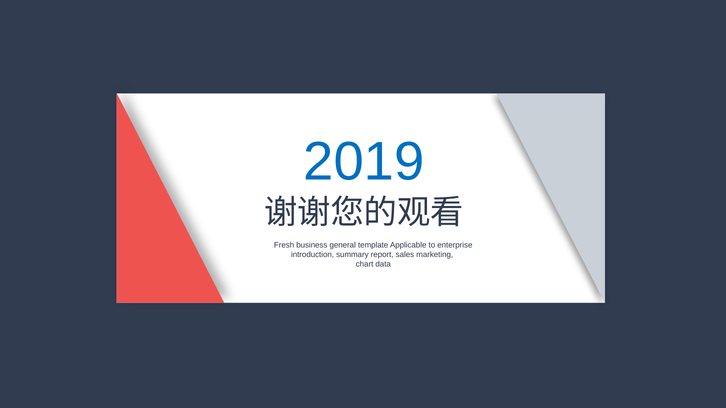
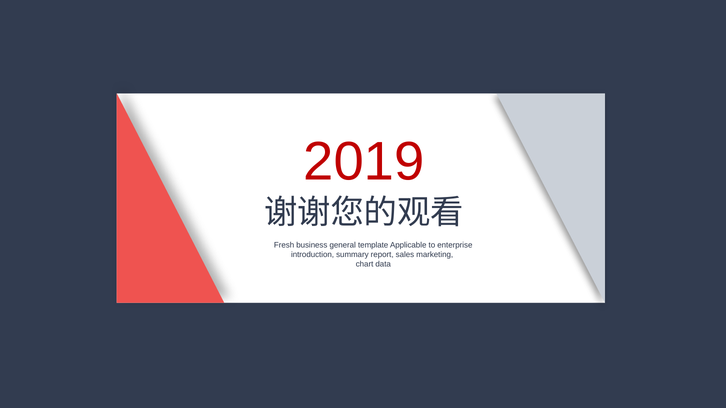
2019 colour: blue -> red
